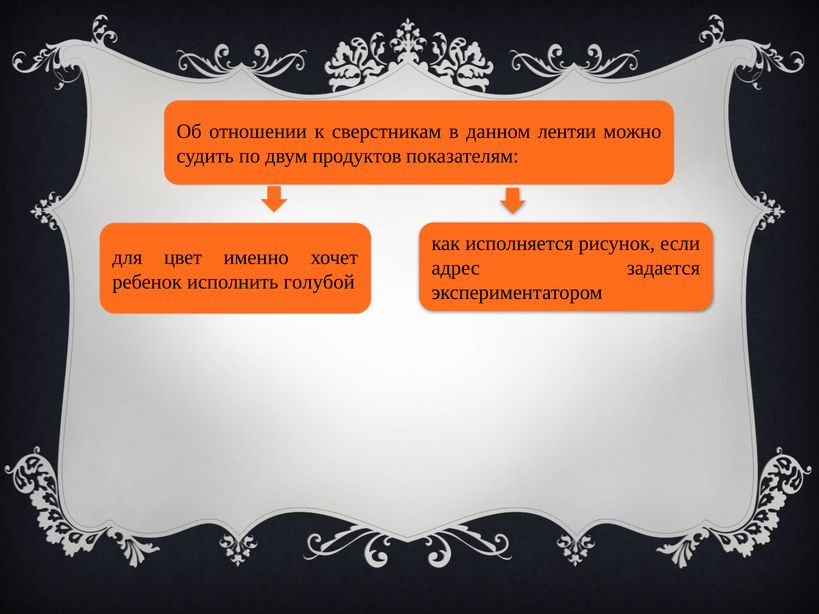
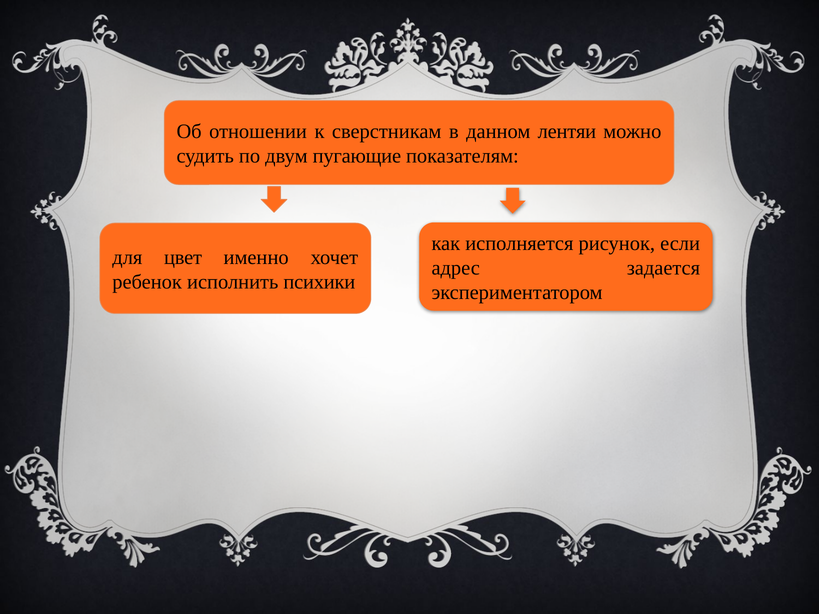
продуктов: продуктов -> пугающие
голубой: голубой -> психики
